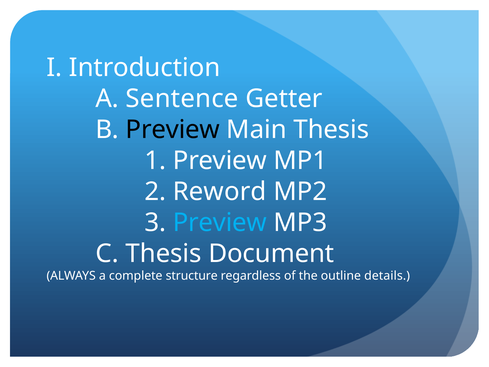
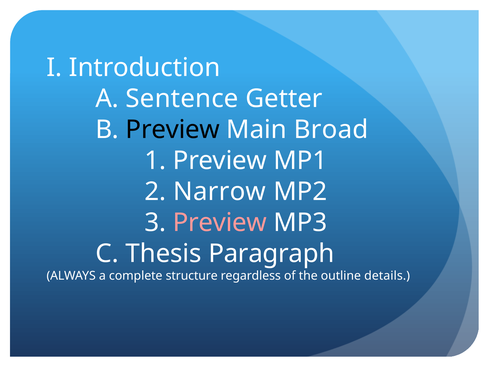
Main Thesis: Thesis -> Broad
Reword: Reword -> Narrow
Preview at (220, 223) colour: light blue -> pink
Document: Document -> Paragraph
